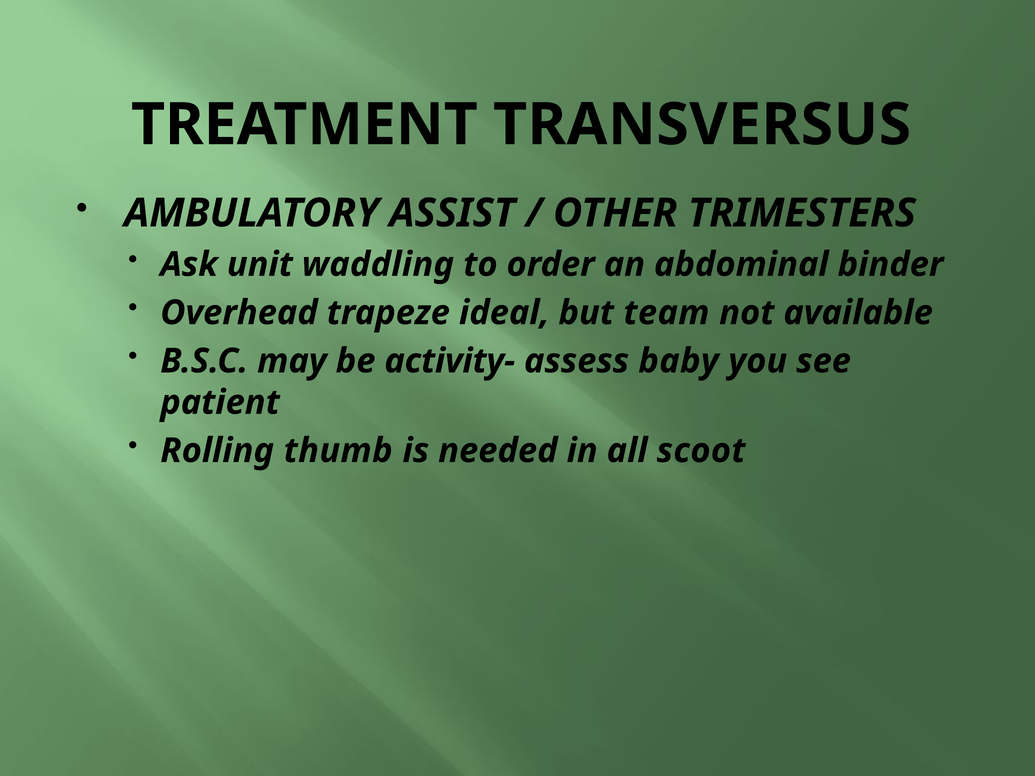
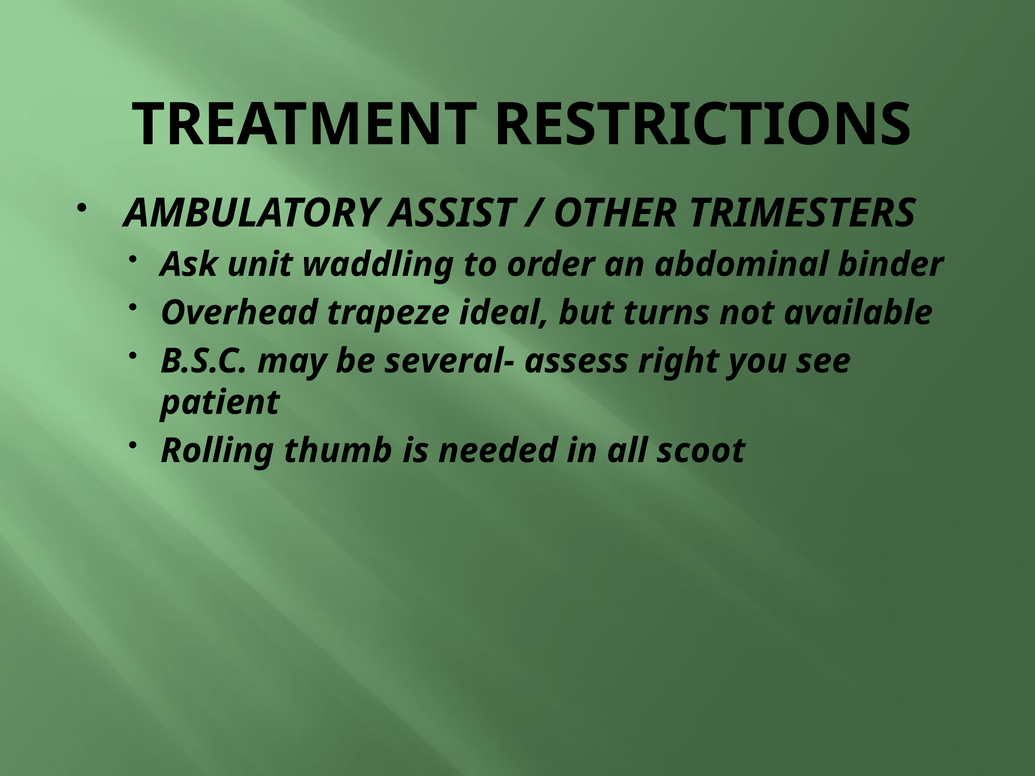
TRANSVERSUS: TRANSVERSUS -> RESTRICTIONS
team: team -> turns
activity-: activity- -> several-
baby: baby -> right
